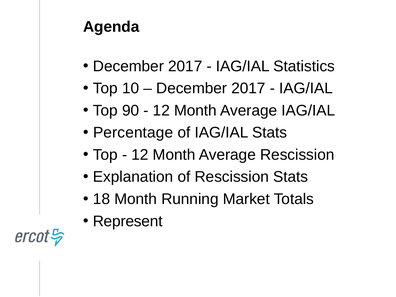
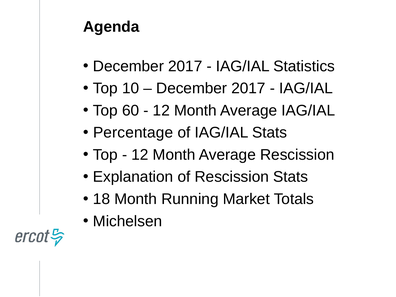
90: 90 -> 60
Represent: Represent -> Michelsen
